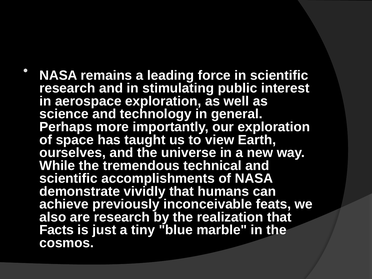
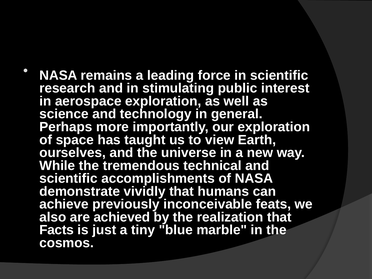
are research: research -> achieved
